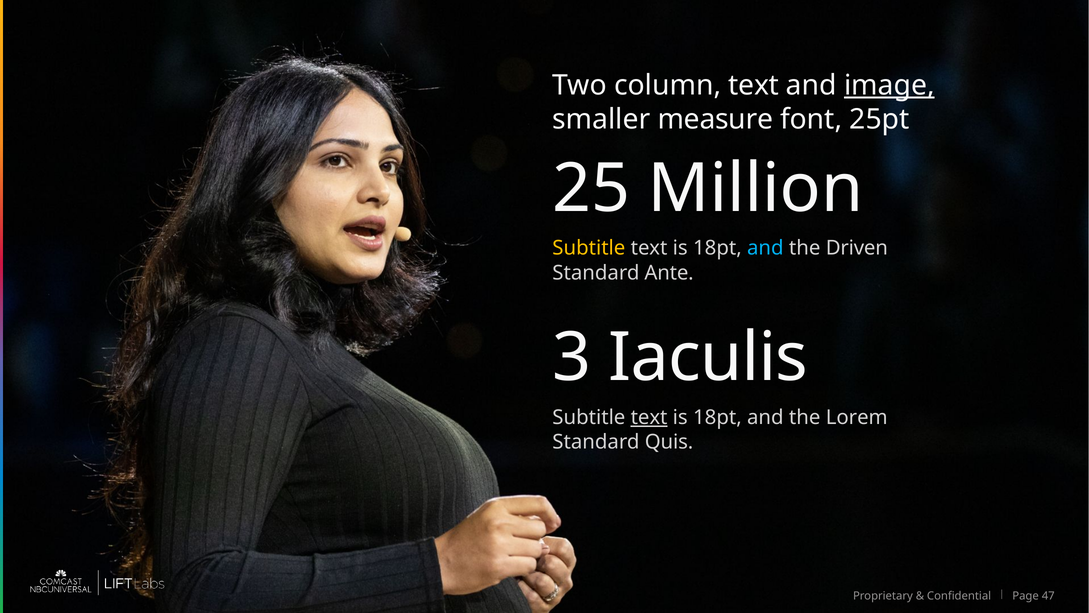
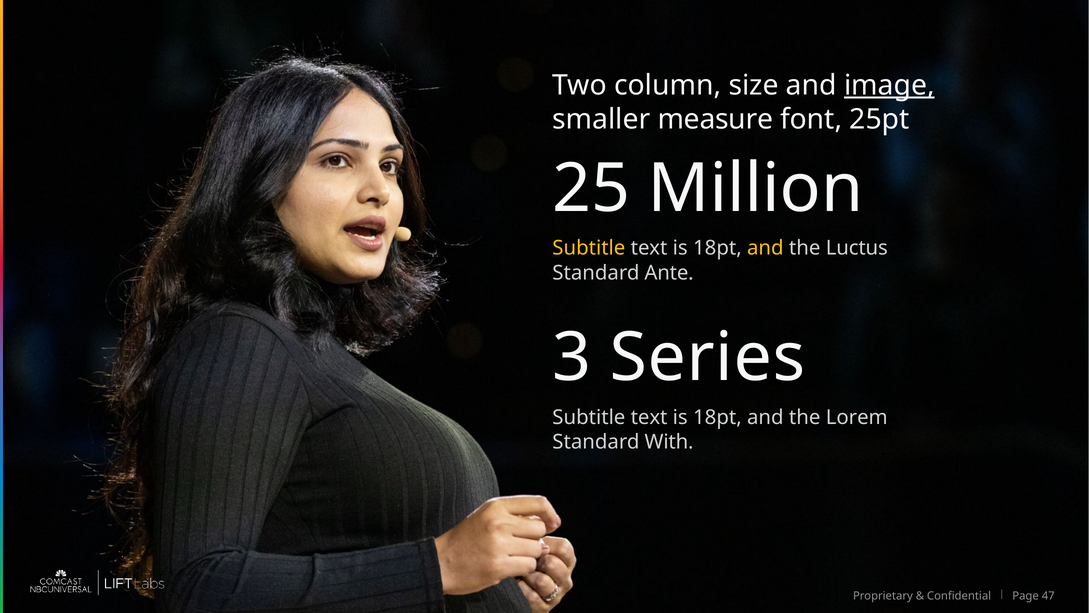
column text: text -> size
and at (765, 248) colour: light blue -> yellow
Driven: Driven -> Luctus
Iaculis: Iaculis -> Series
text at (649, 417) underline: present -> none
Quis: Quis -> With
